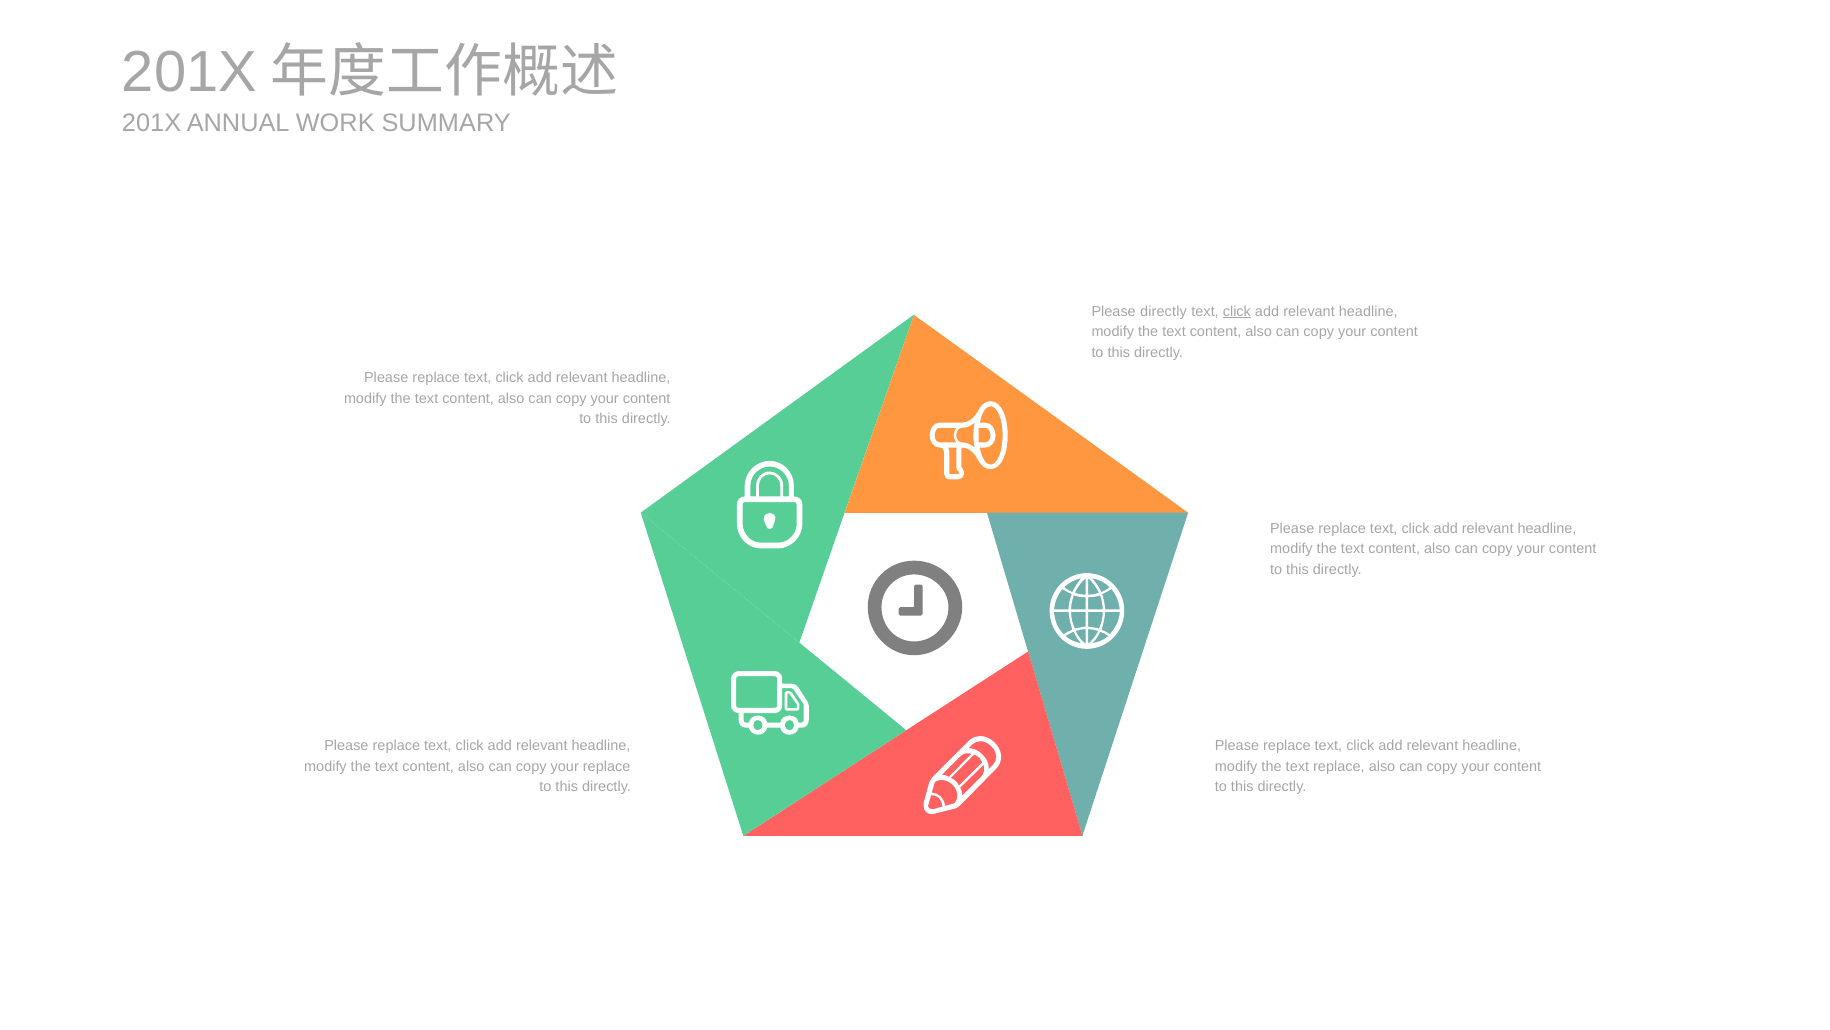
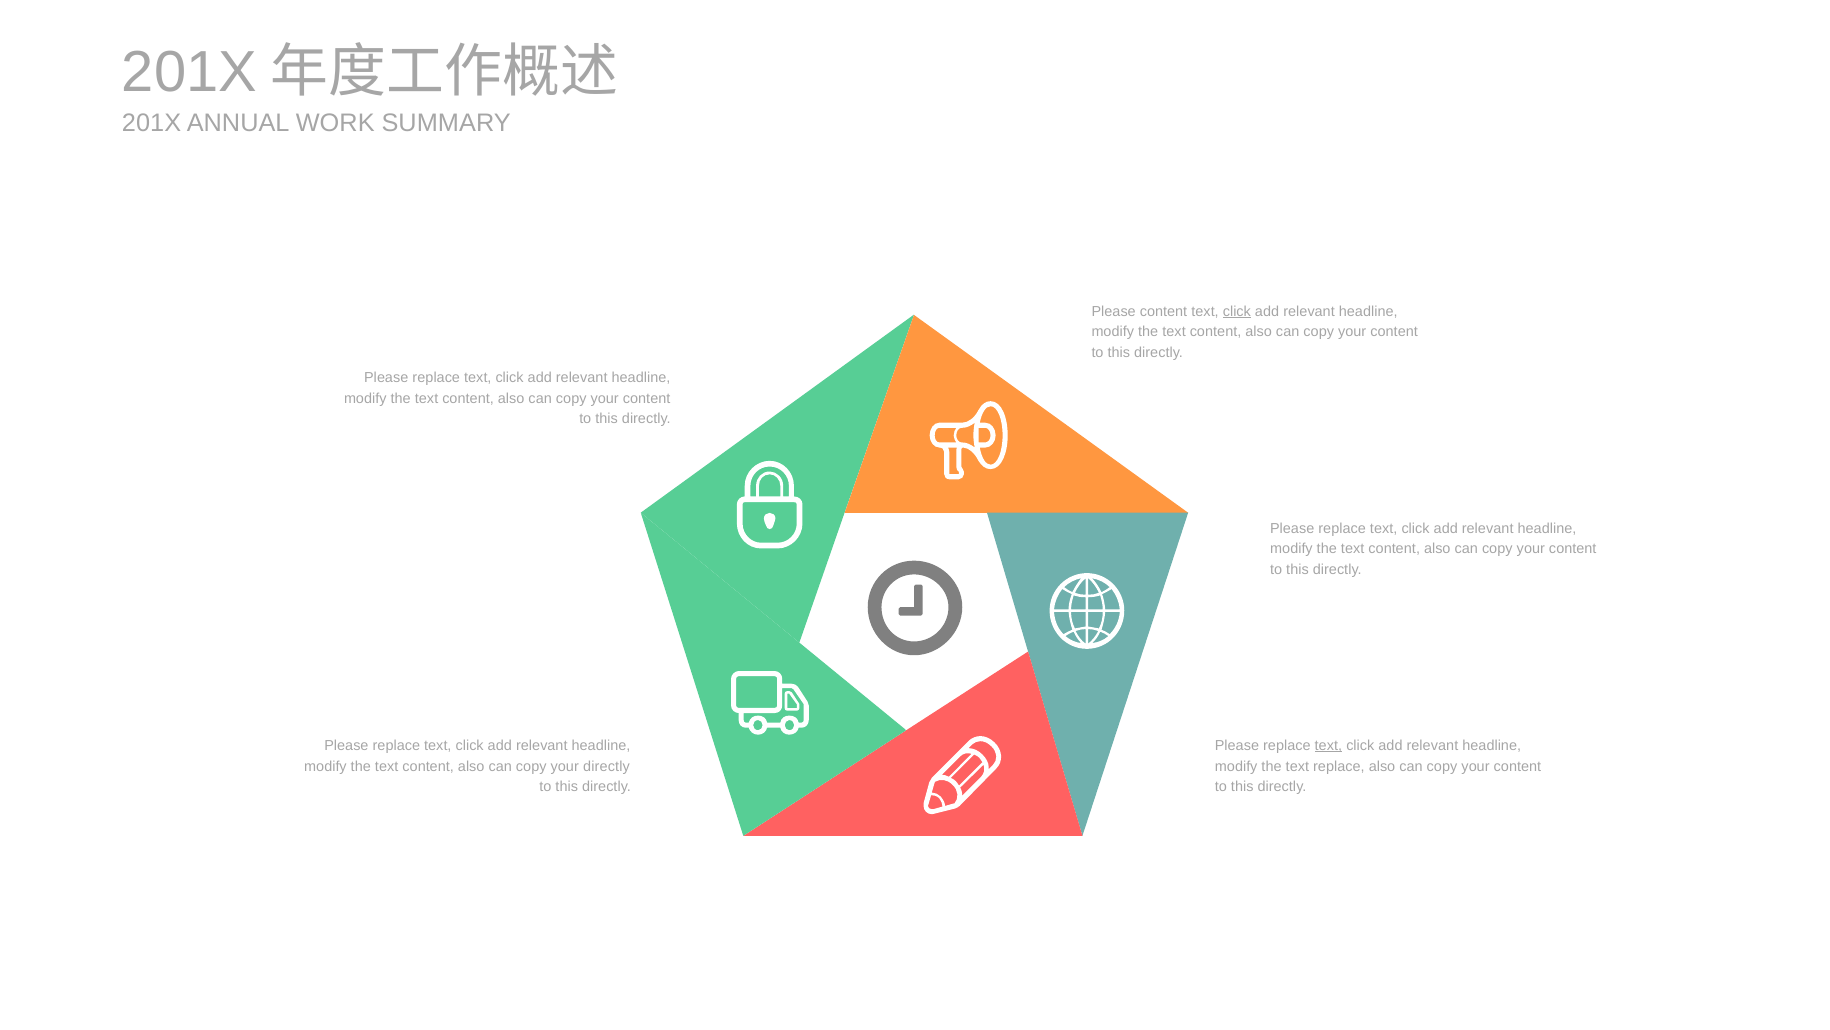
Please directly: directly -> content
text at (1328, 745) underline: none -> present
your replace: replace -> directly
